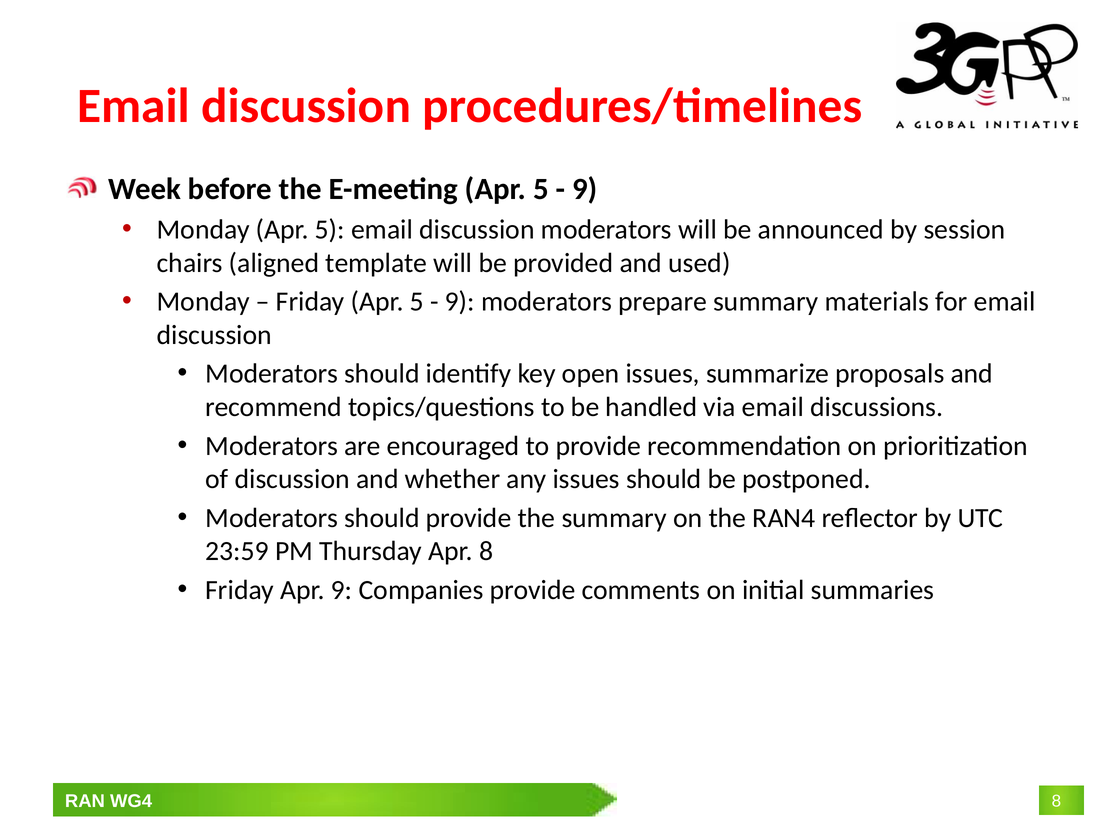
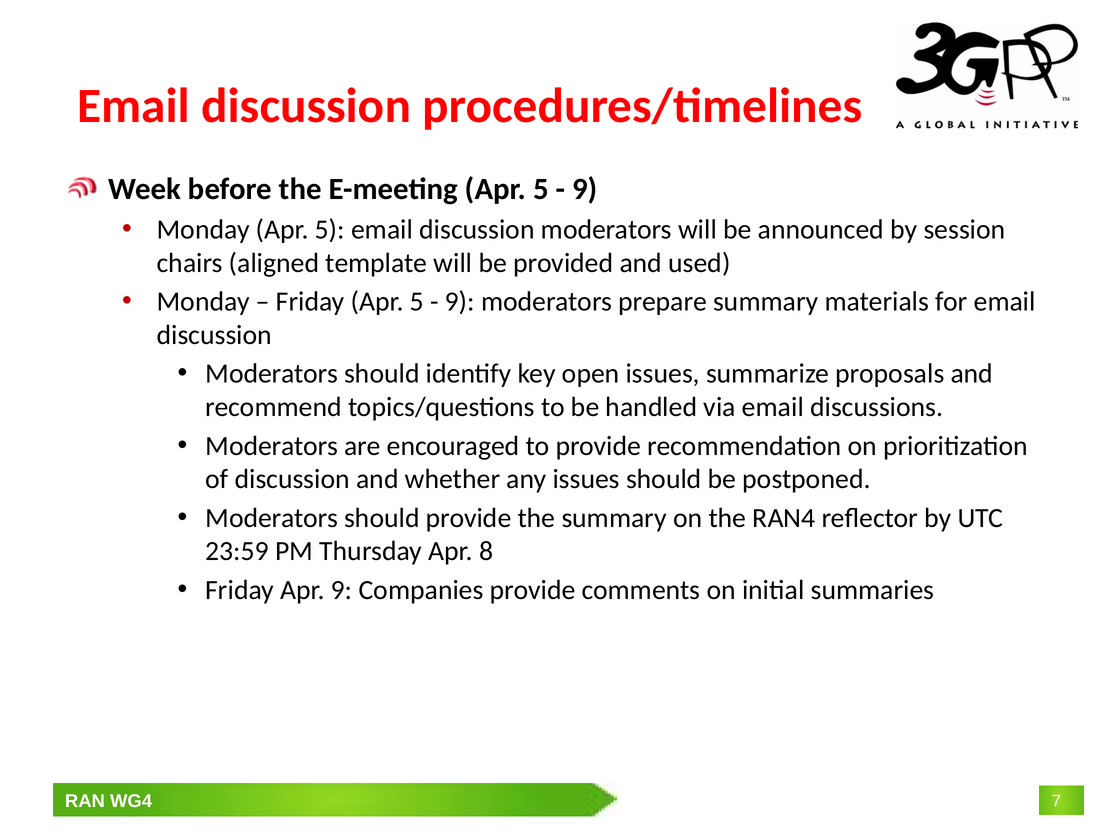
8 at (1056, 802): 8 -> 7
